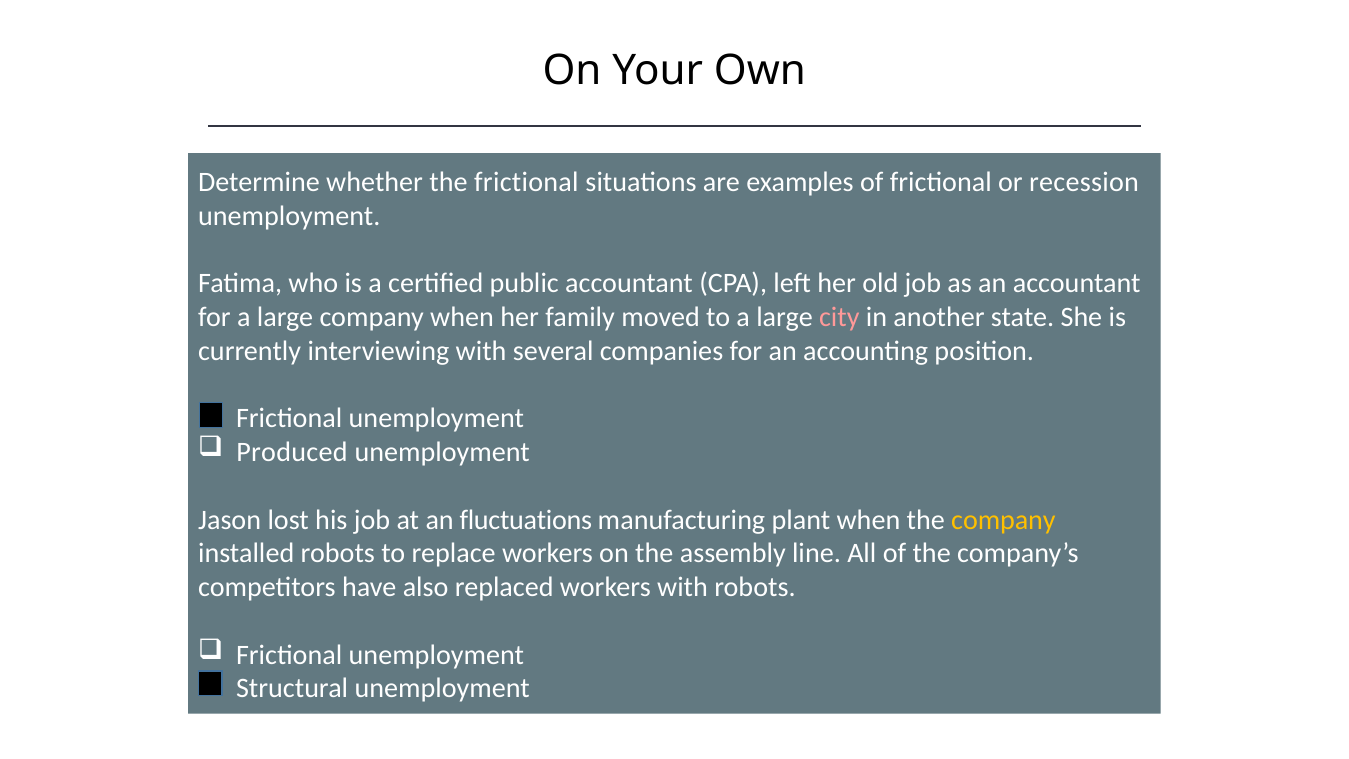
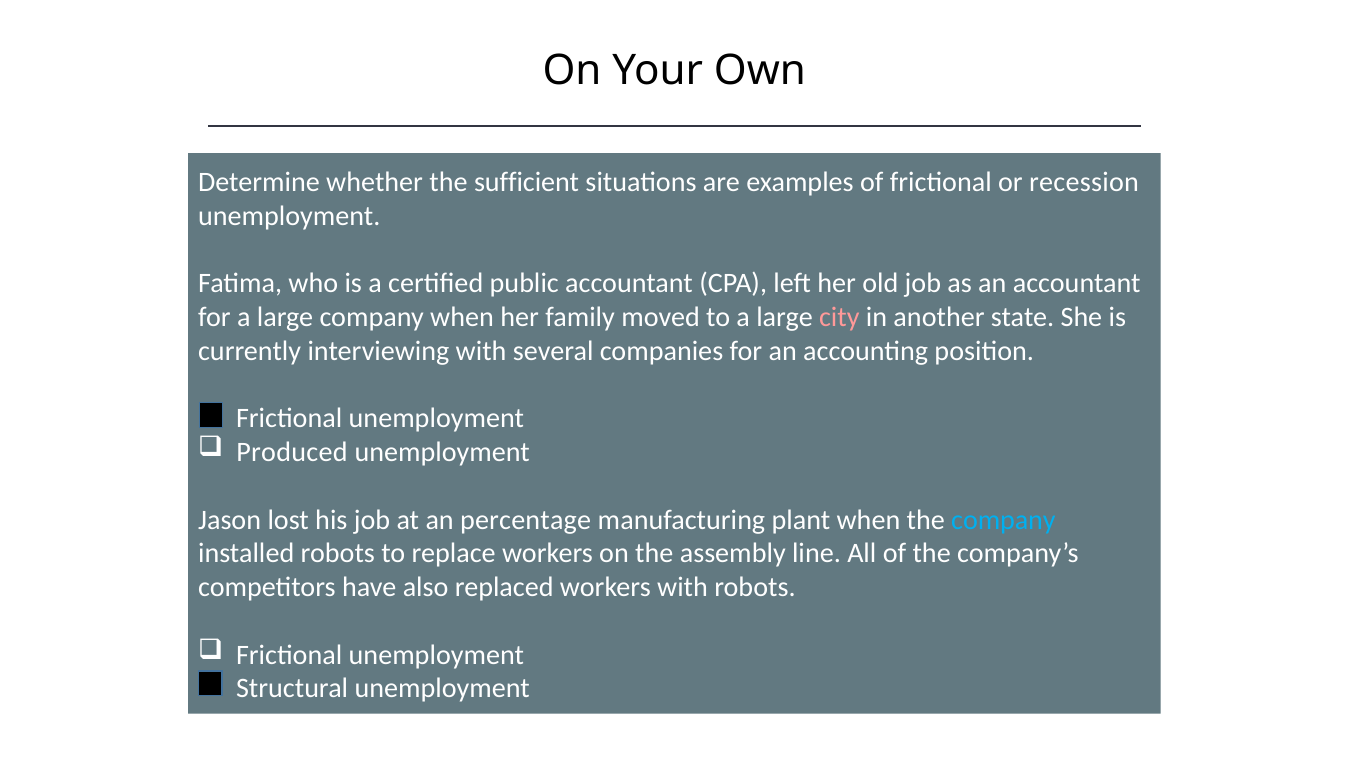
the frictional: frictional -> sufficient
fluctuations: fluctuations -> percentage
company at (1003, 520) colour: yellow -> light blue
